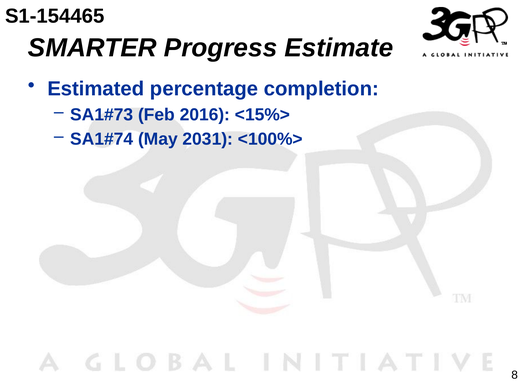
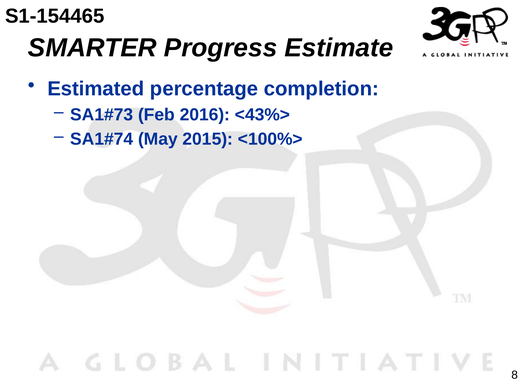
<15%>: <15%> -> <43%>
2031: 2031 -> 2015
